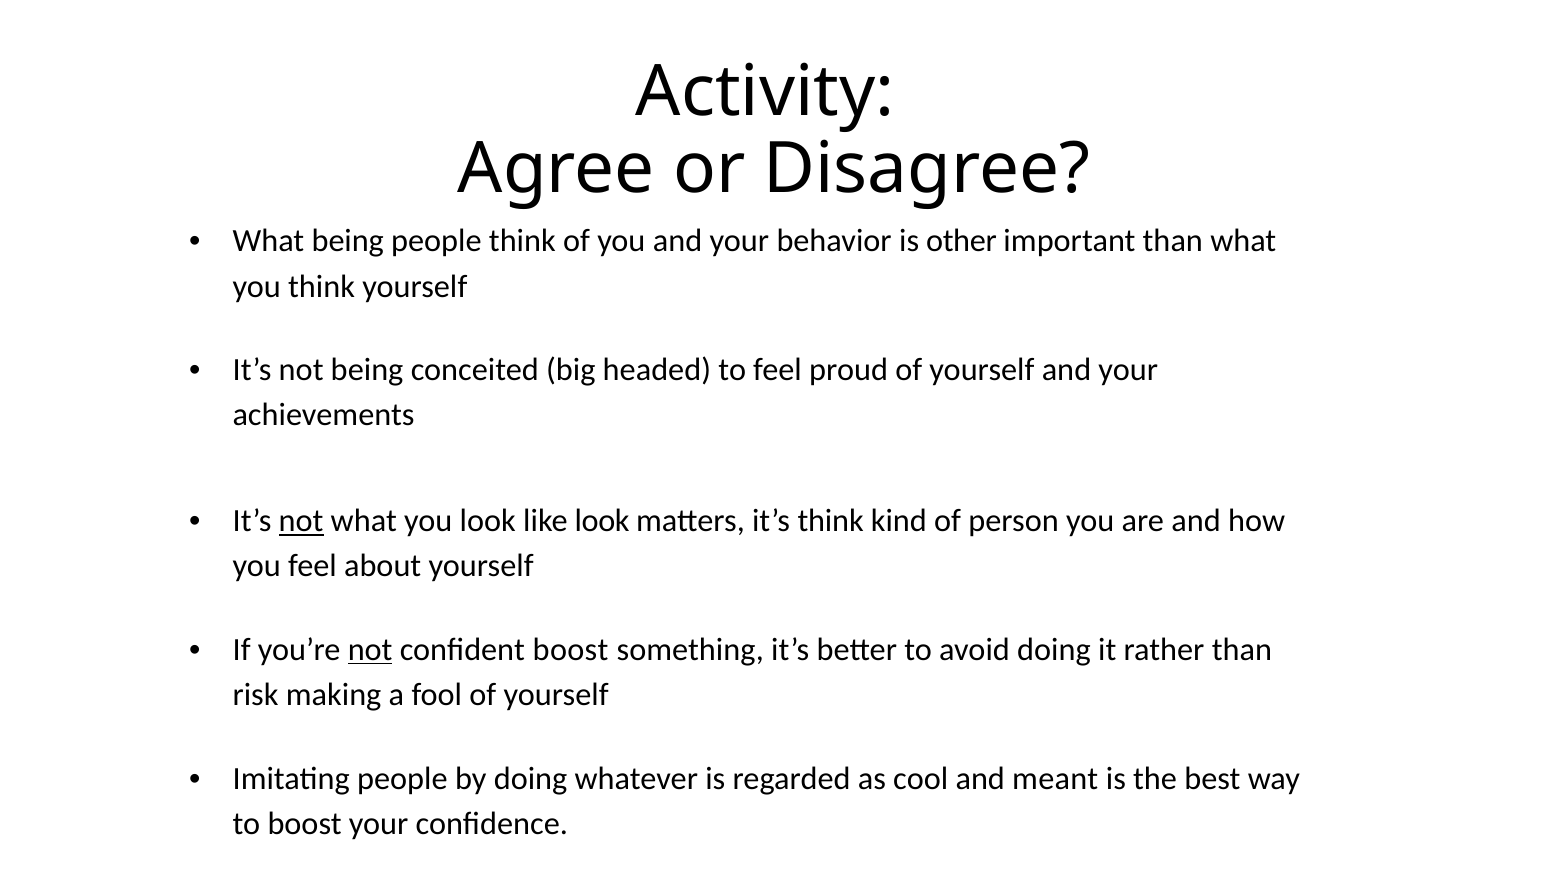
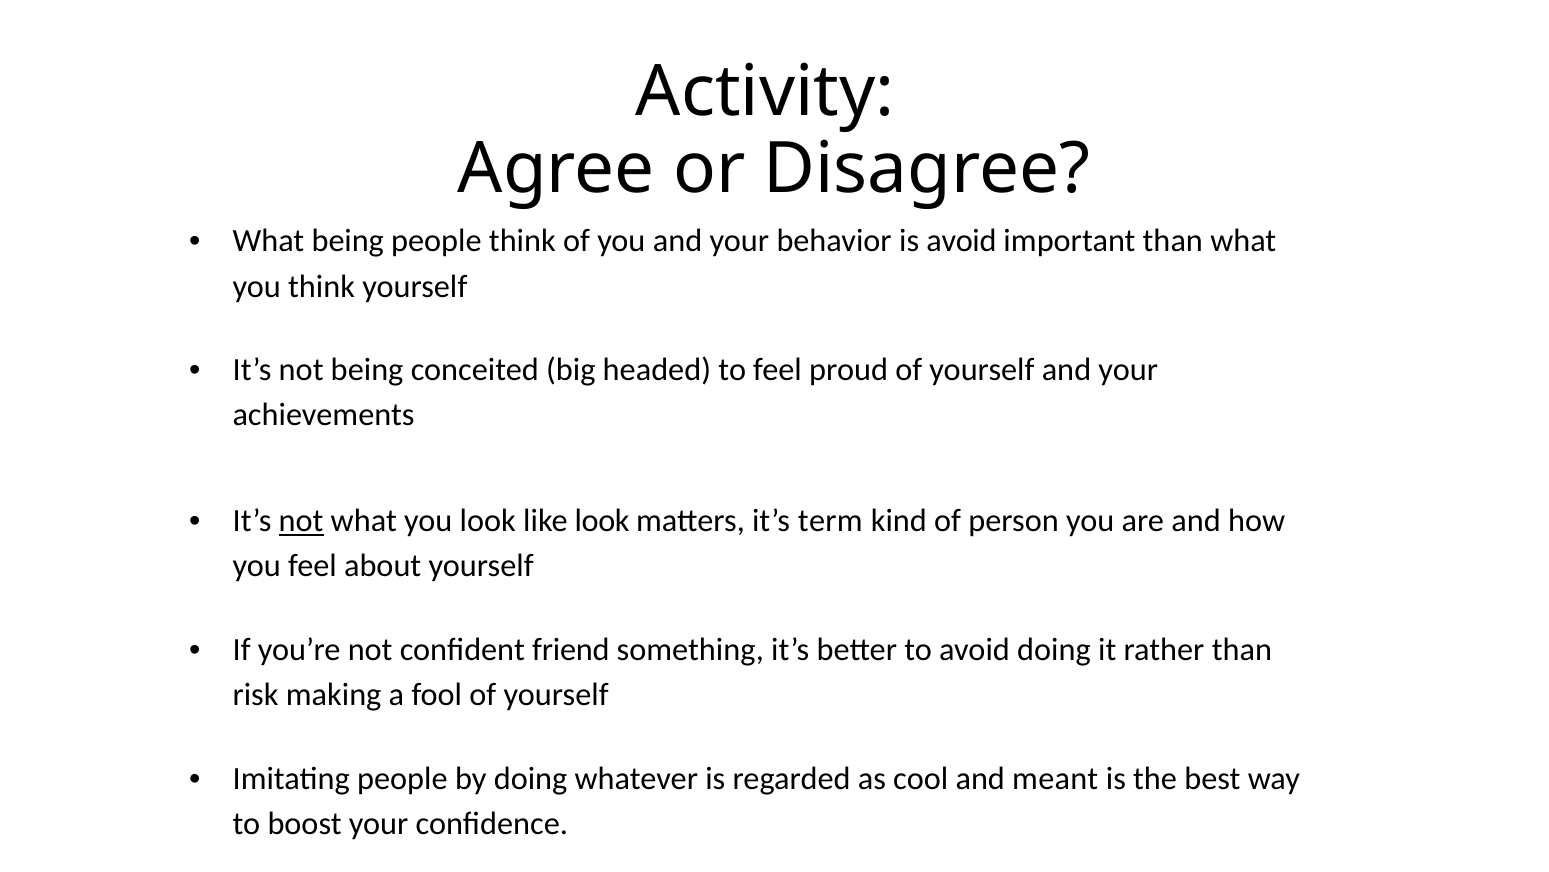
is other: other -> avoid
it’s think: think -> term
not at (370, 649) underline: present -> none
confident boost: boost -> friend
